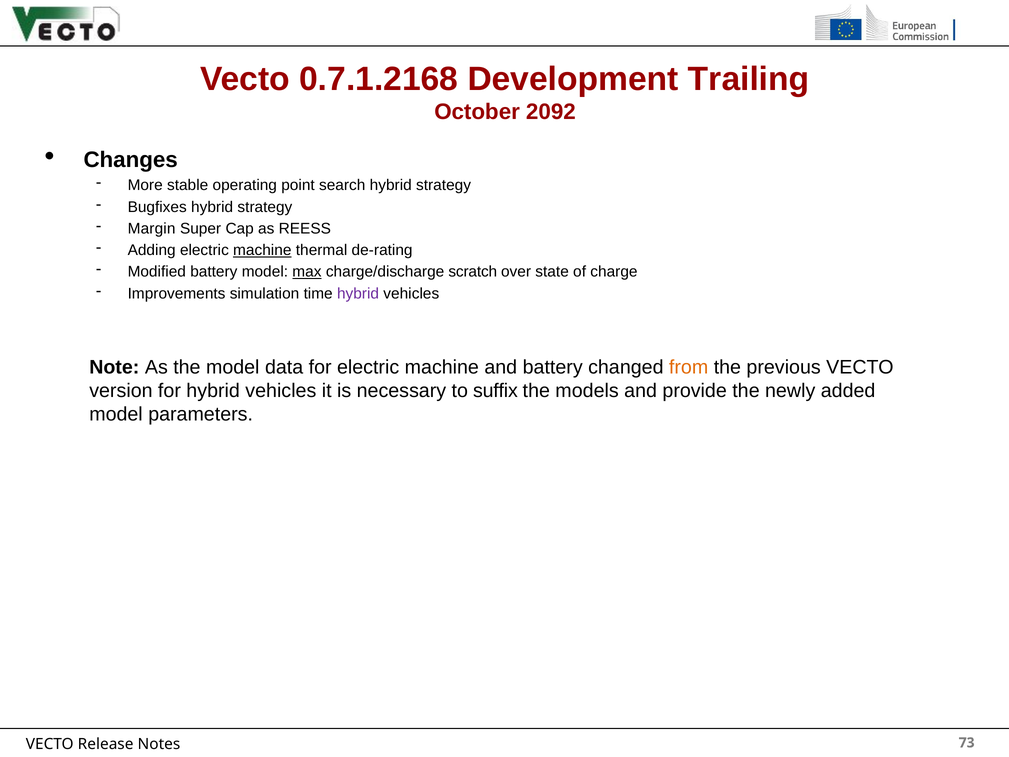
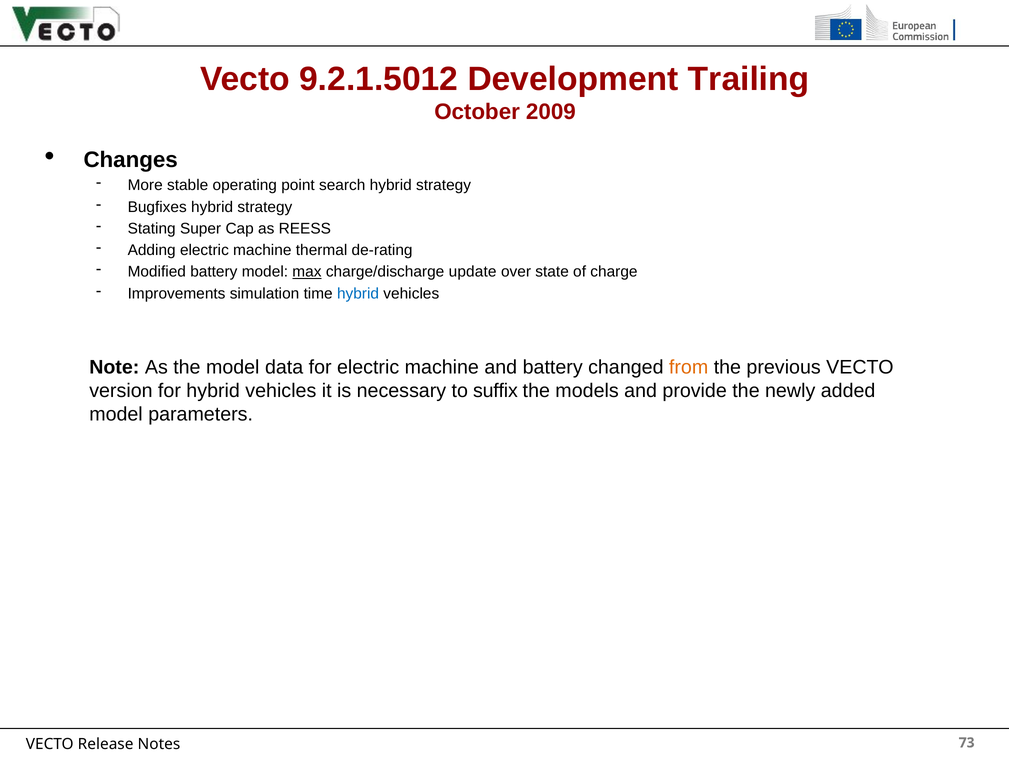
0.7.1.2168: 0.7.1.2168 -> 9.2.1.5012
2092: 2092 -> 2009
Margin: Margin -> Stating
machine at (262, 250) underline: present -> none
scratch: scratch -> update
hybrid at (358, 293) colour: purple -> blue
